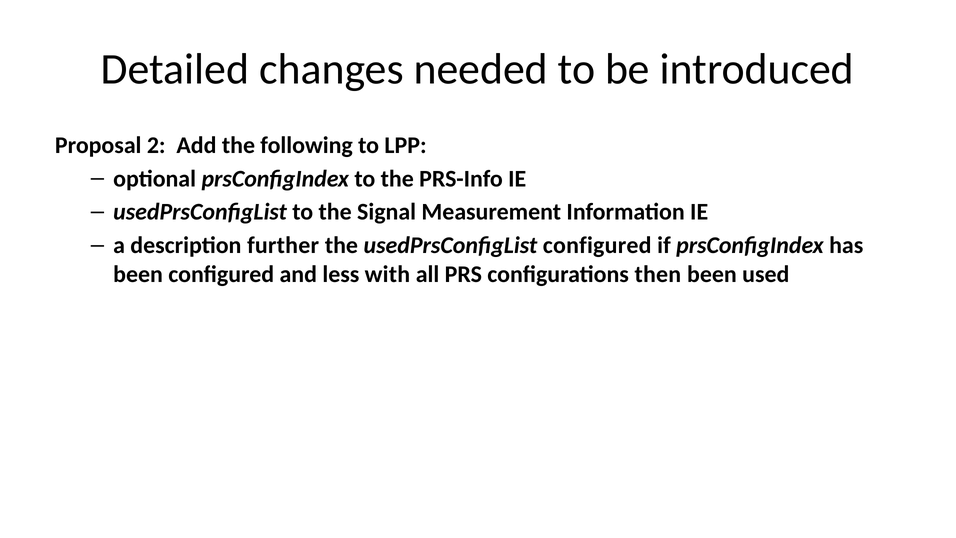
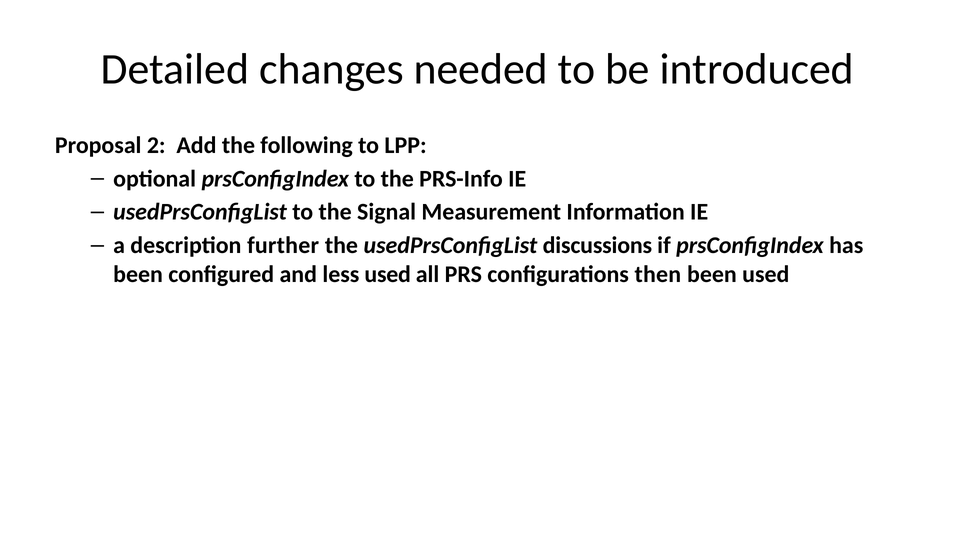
usedPrsConfigList configured: configured -> discussions
less with: with -> used
